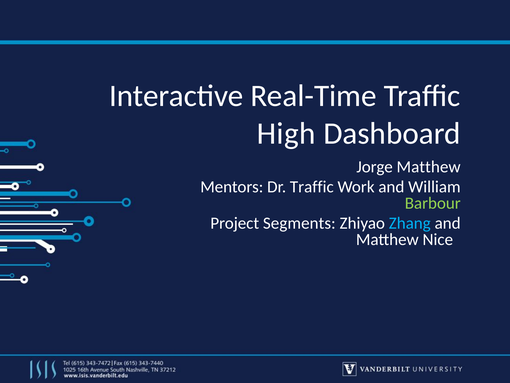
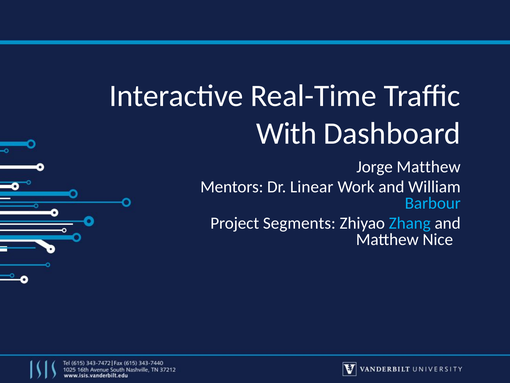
High: High -> With
Dr Traffic: Traffic -> Linear
Barbour colour: light green -> light blue
